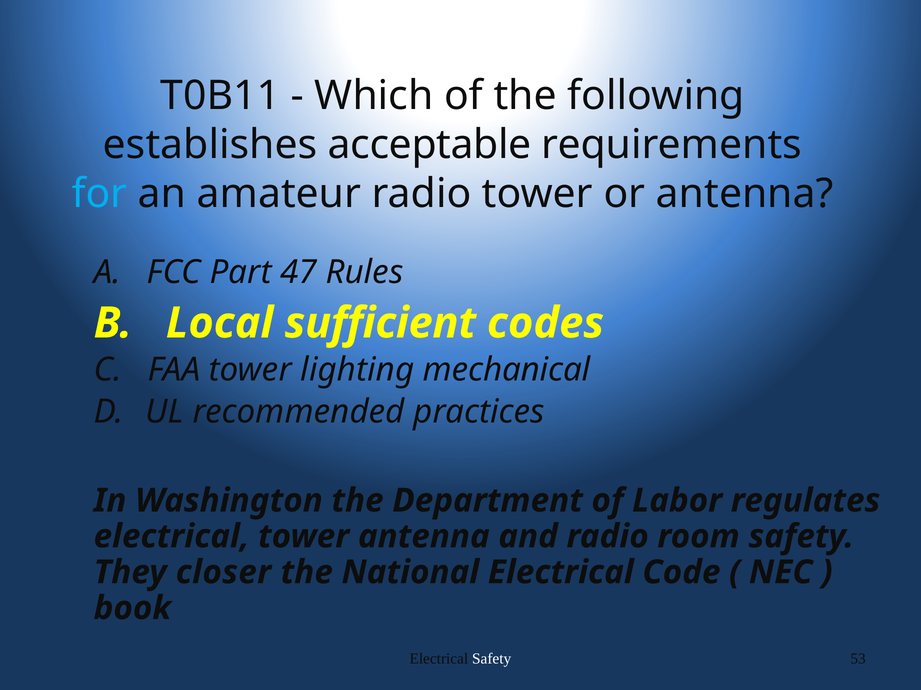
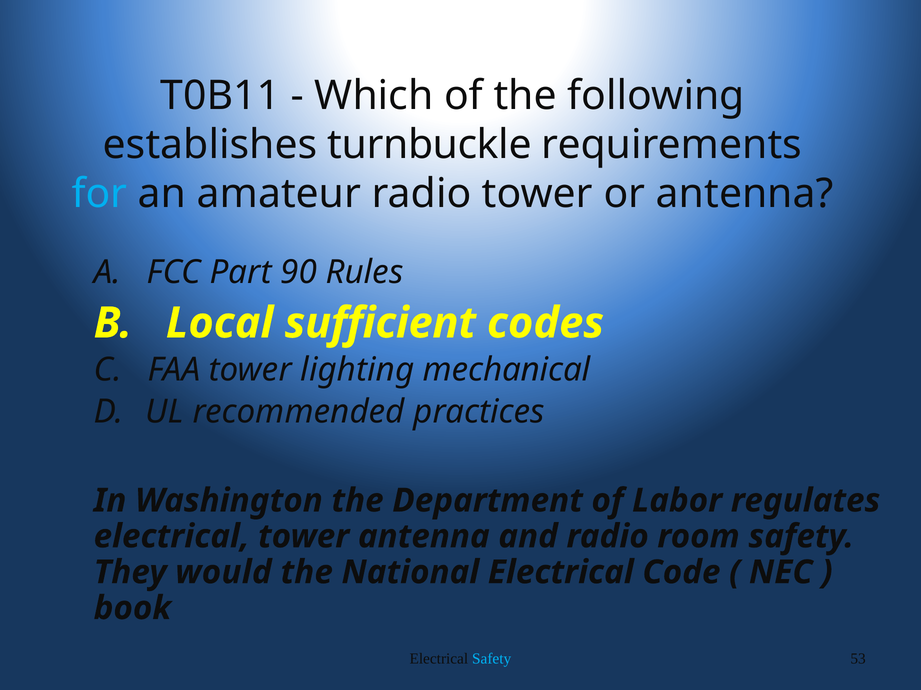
acceptable: acceptable -> turnbuckle
47: 47 -> 90
closer: closer -> would
Safety at (492, 660) colour: white -> light blue
